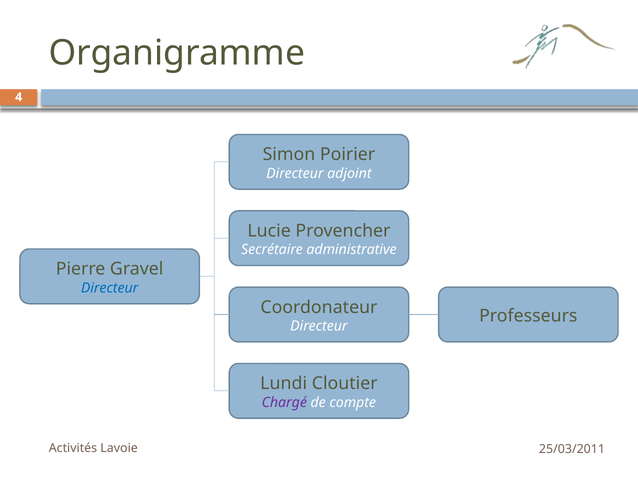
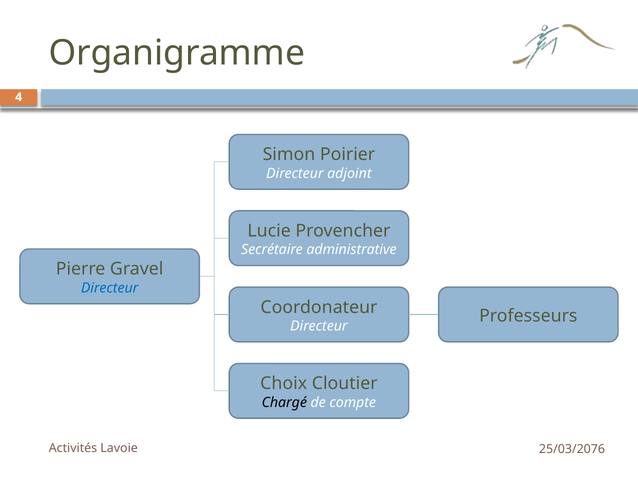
Lundi: Lundi -> Choix
Chargé colour: purple -> black
25/03/2011: 25/03/2011 -> 25/03/2076
